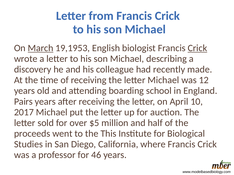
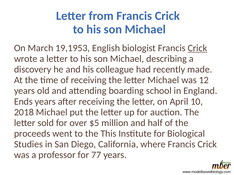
March underline: present -> none
Pairs: Pairs -> Ends
2017: 2017 -> 2018
46: 46 -> 77
